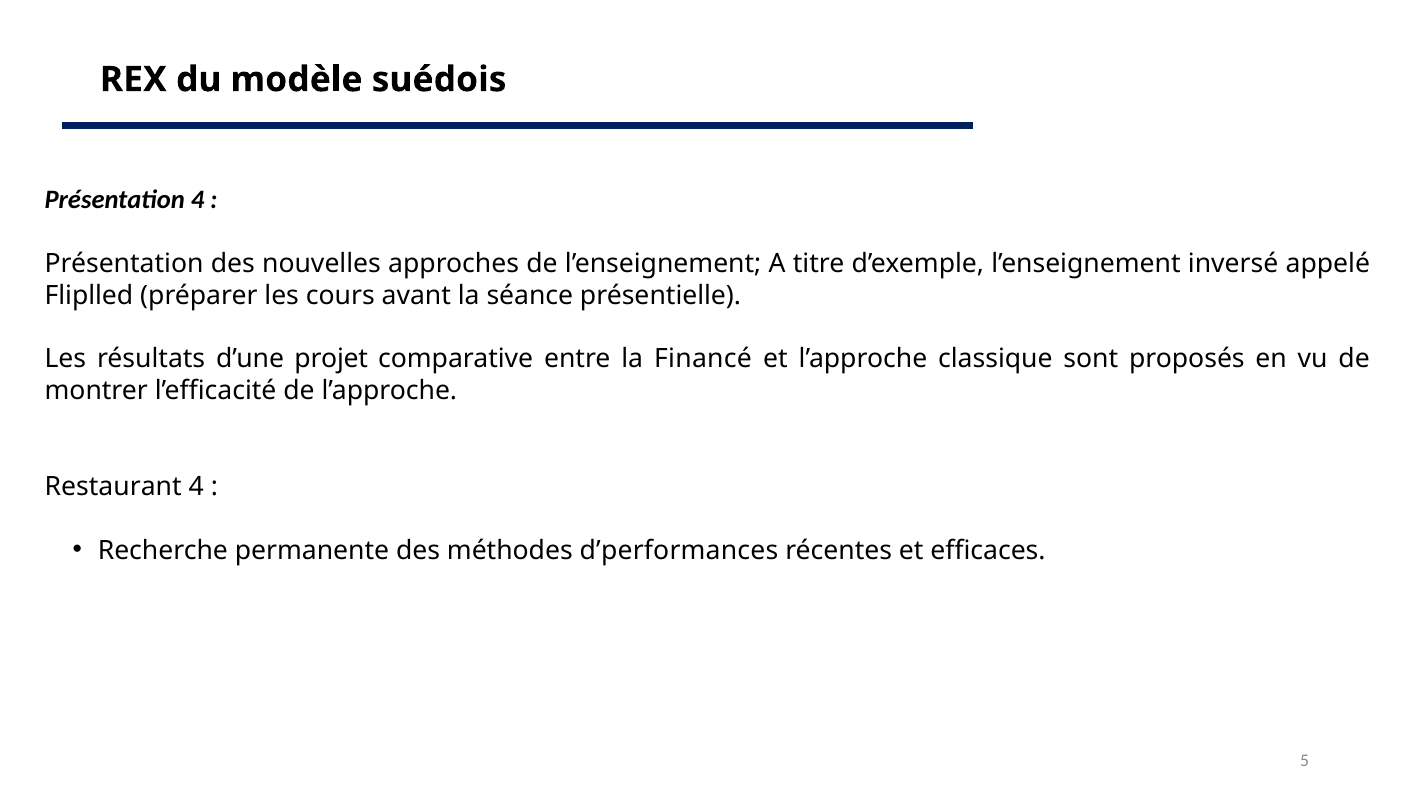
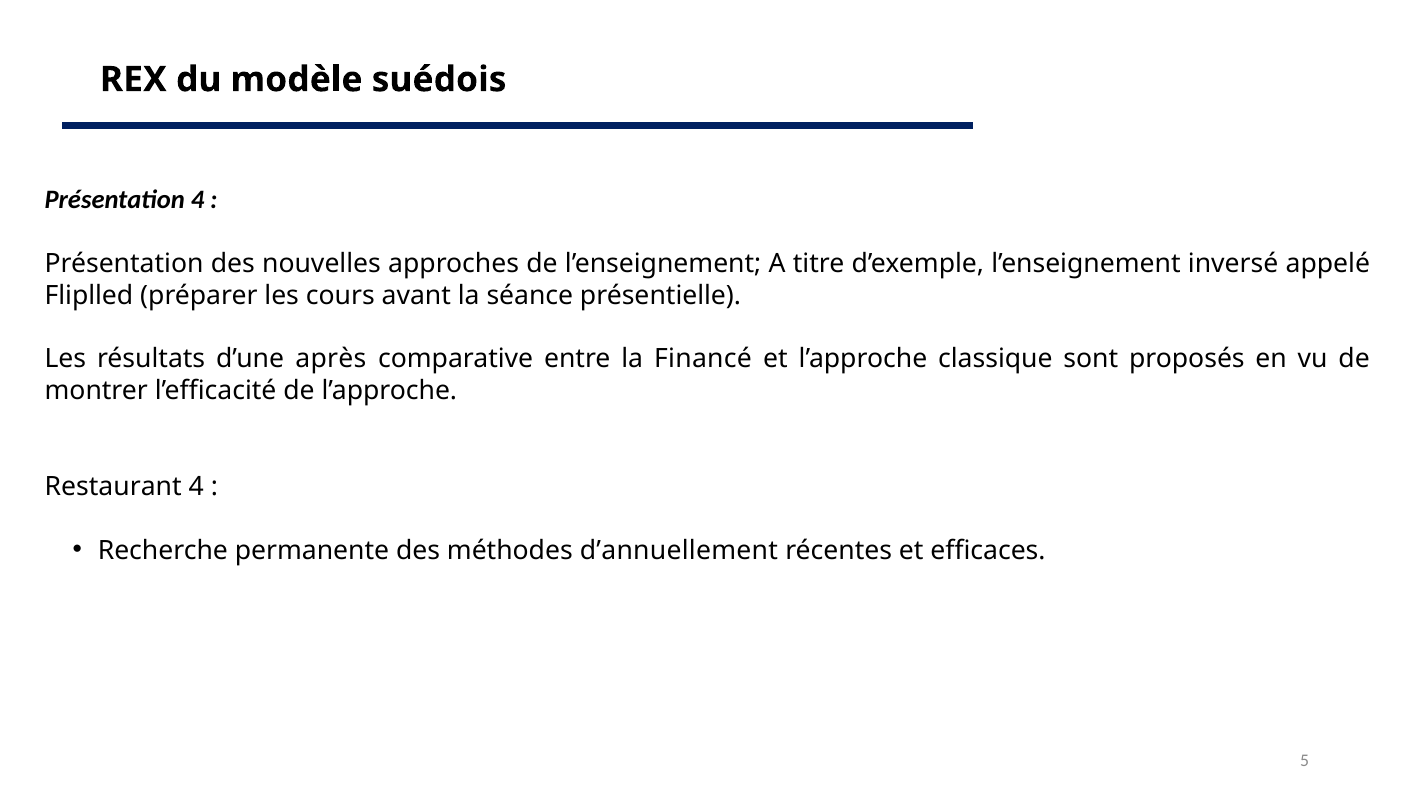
projet: projet -> après
d’performances: d’performances -> d’annuellement
